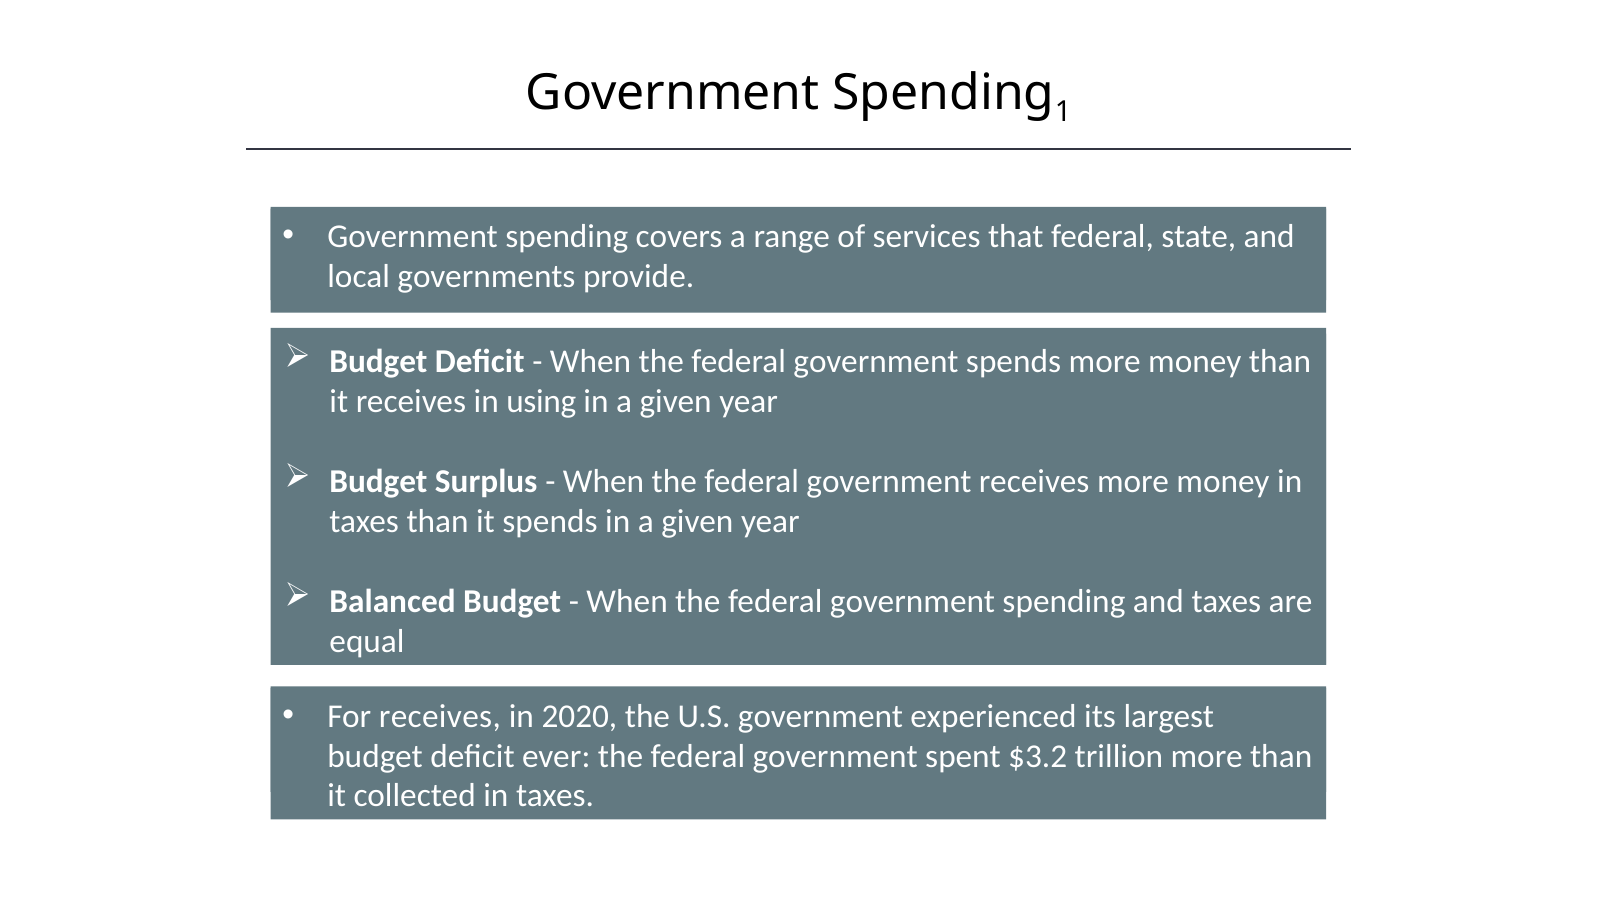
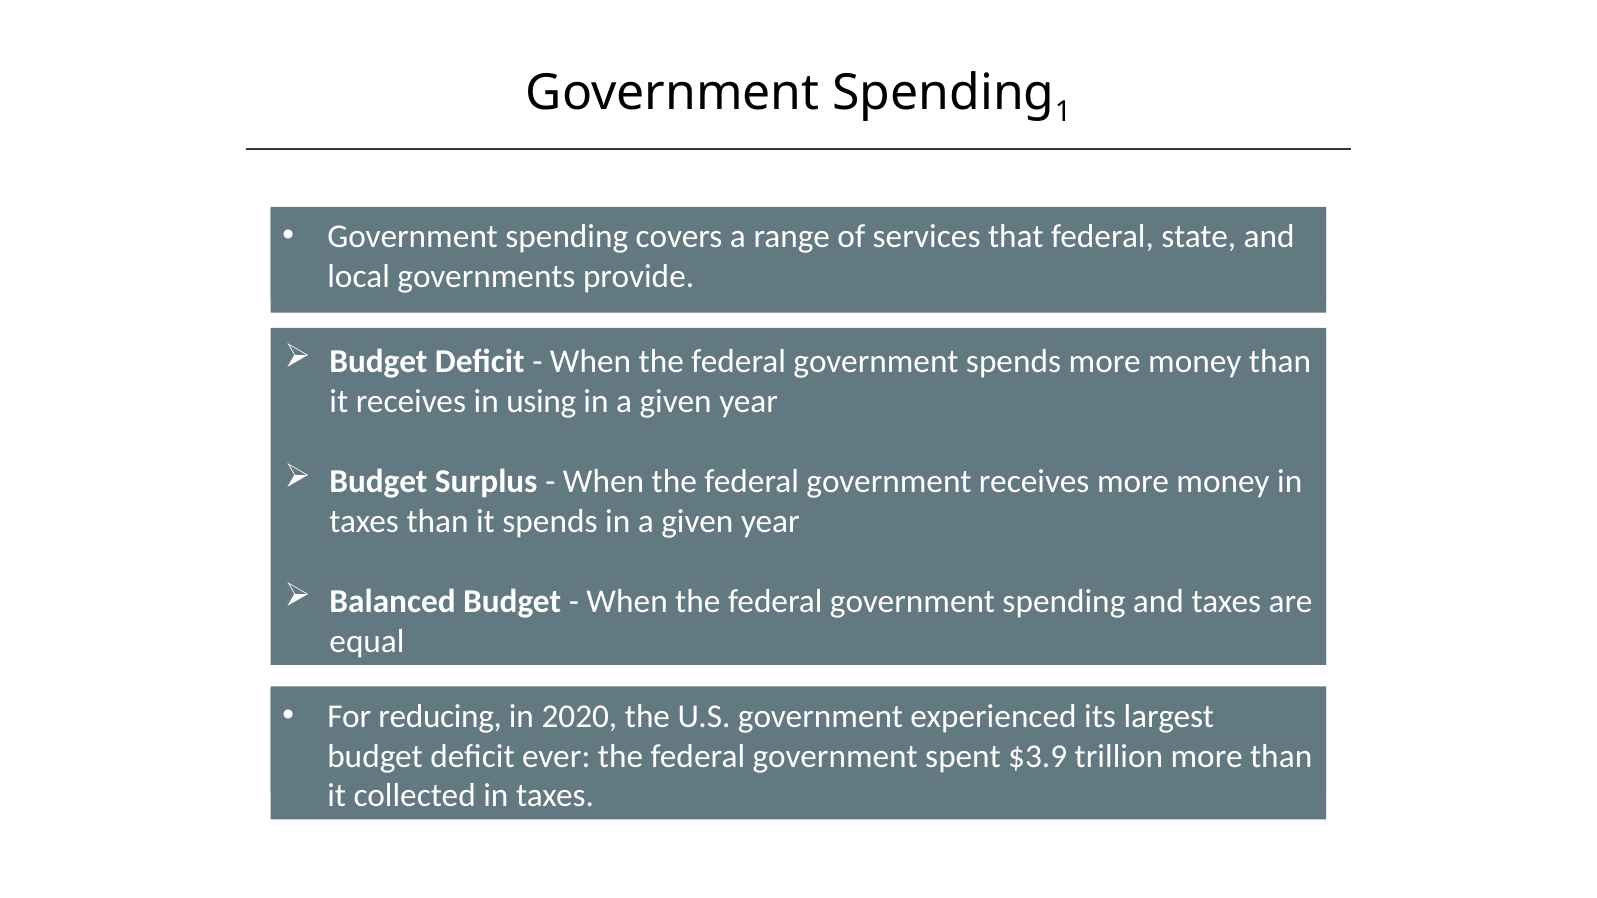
For receives: receives -> reducing
$3.2: $3.2 -> $3.9
